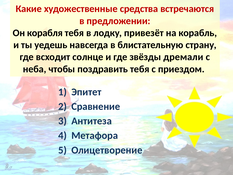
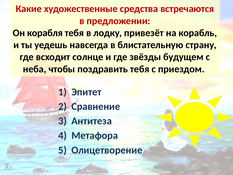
дремали: дремали -> будущем
